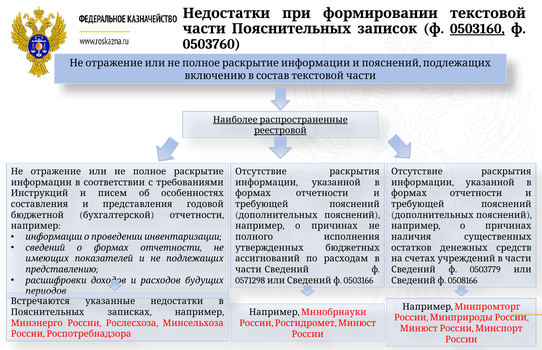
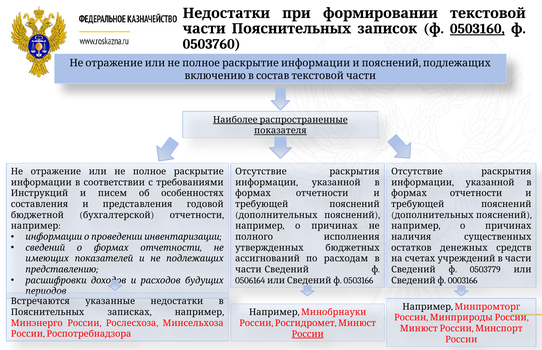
реестровой: реестровой -> показателя
0571298: 0571298 -> 0506164
0508166: 0508166 -> 0003166
России at (308, 334) underline: none -> present
